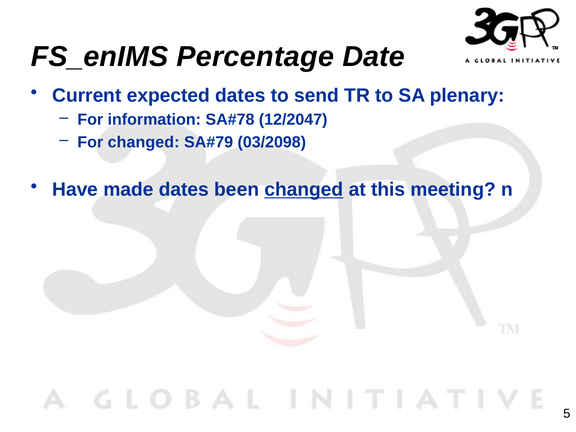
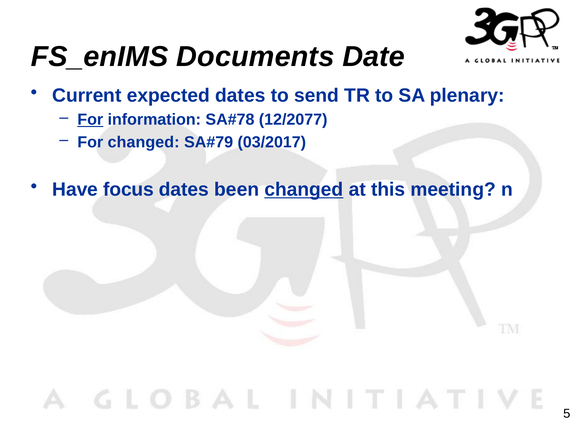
Percentage: Percentage -> Documents
For at (90, 120) underline: none -> present
12/2047: 12/2047 -> 12/2077
03/2098: 03/2098 -> 03/2017
made: made -> focus
